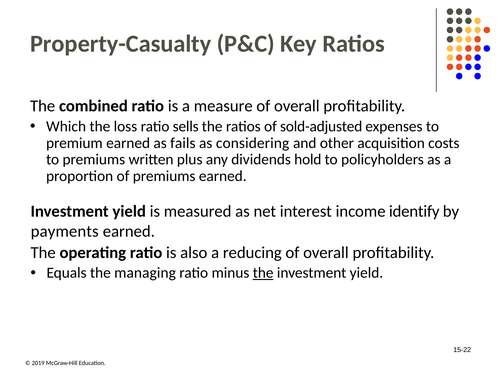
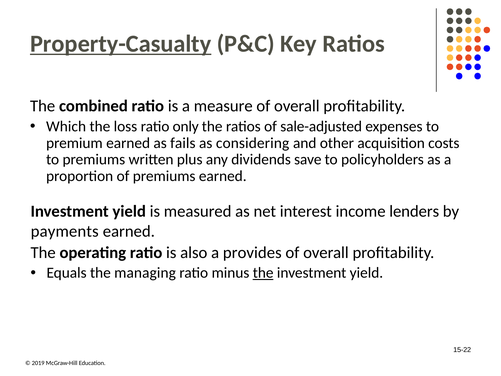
Property-Casualty underline: none -> present
sells: sells -> only
sold-adjusted: sold-adjusted -> sale-adjusted
hold: hold -> save
identify: identify -> lenders
reducing: reducing -> provides
